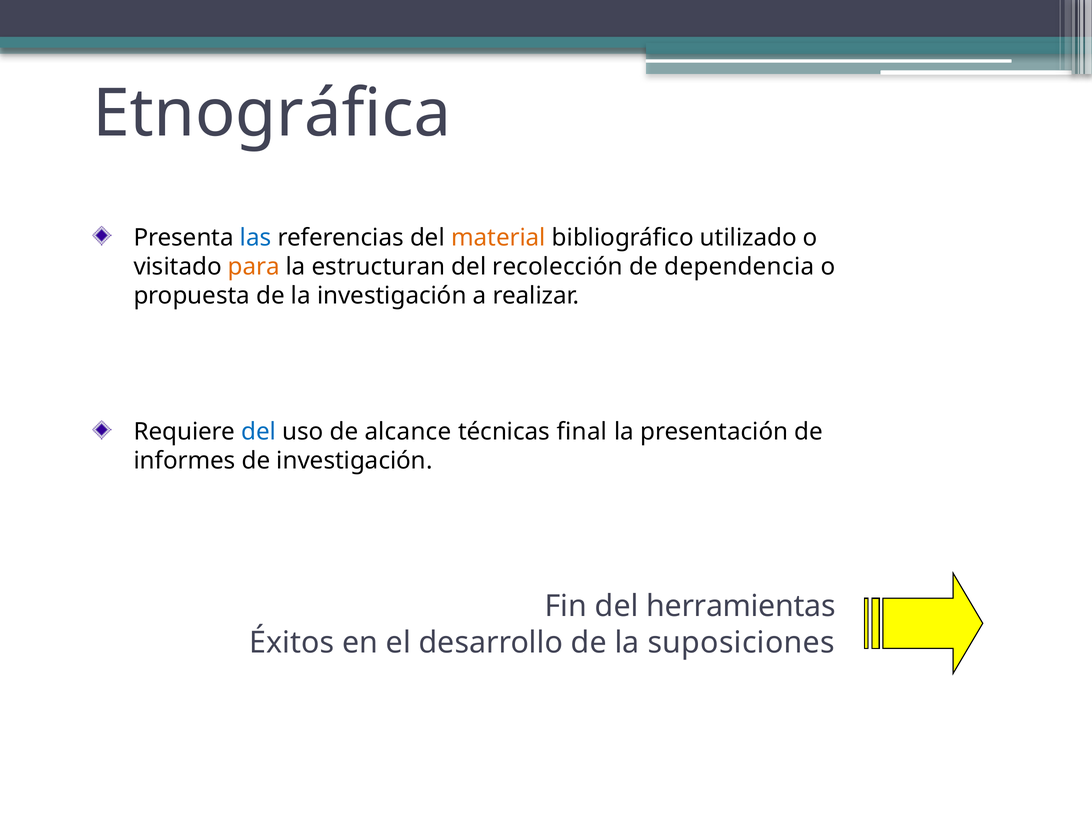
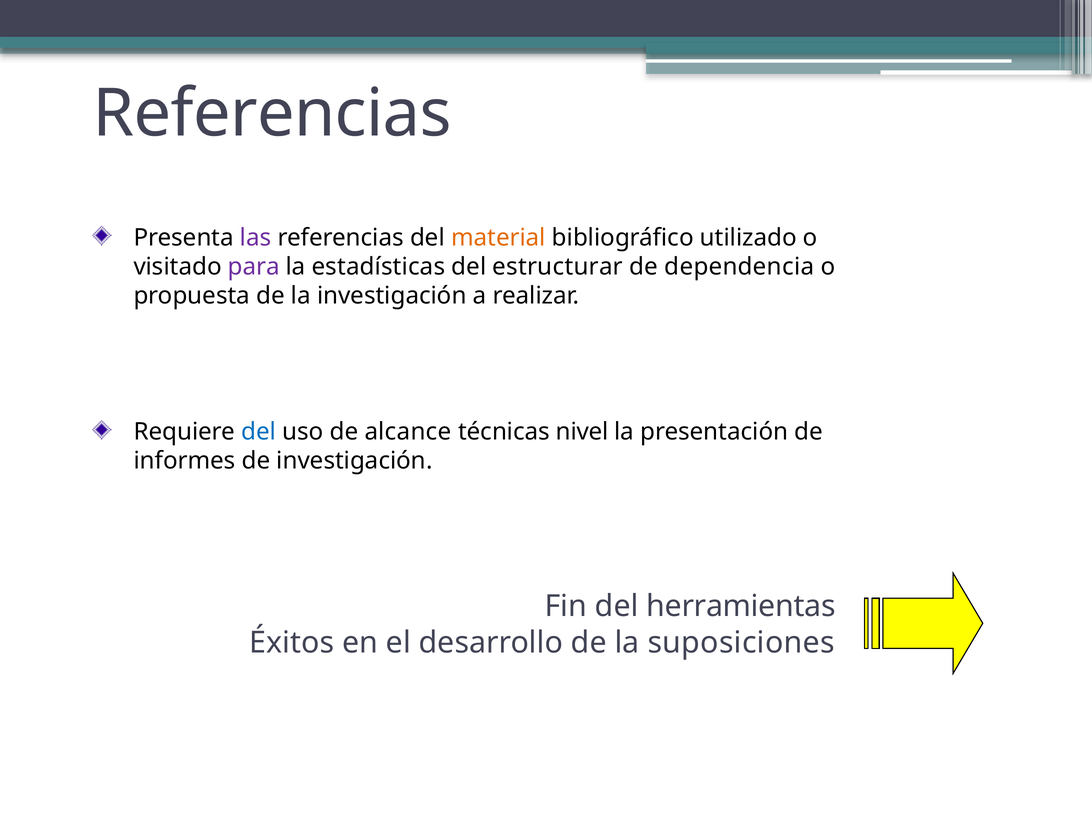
Etnográfica at (272, 114): Etnográfica -> Referencias
las colour: blue -> purple
para colour: orange -> purple
estructuran: estructuran -> estadísticas
recolección: recolección -> estructurar
final: final -> nivel
